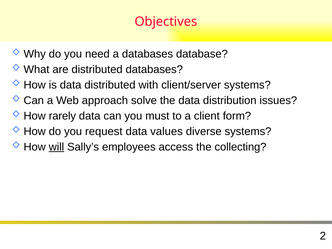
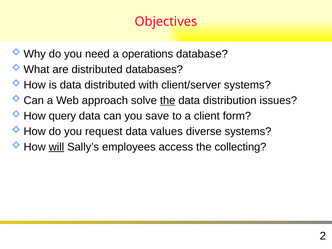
a databases: databases -> operations
the at (168, 100) underline: none -> present
rarely: rarely -> query
must: must -> save
